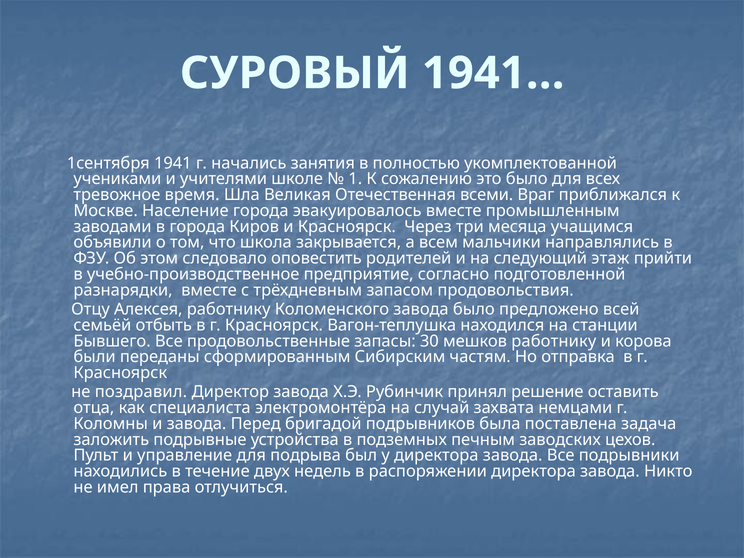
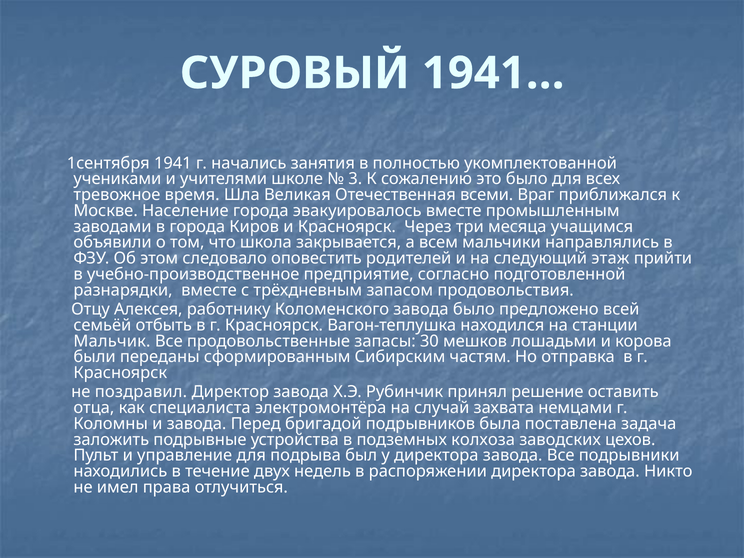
1: 1 -> 3
Бывшего: Бывшего -> Мальчик
мешков работнику: работнику -> лошадьми
печным: печным -> колхоза
